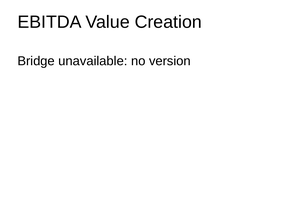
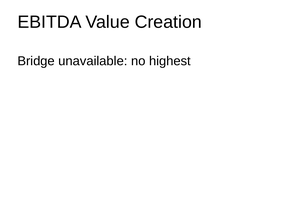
version: version -> highest
